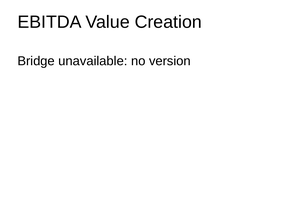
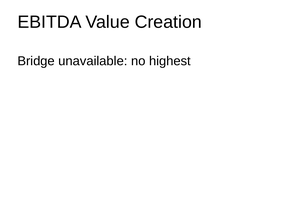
version: version -> highest
